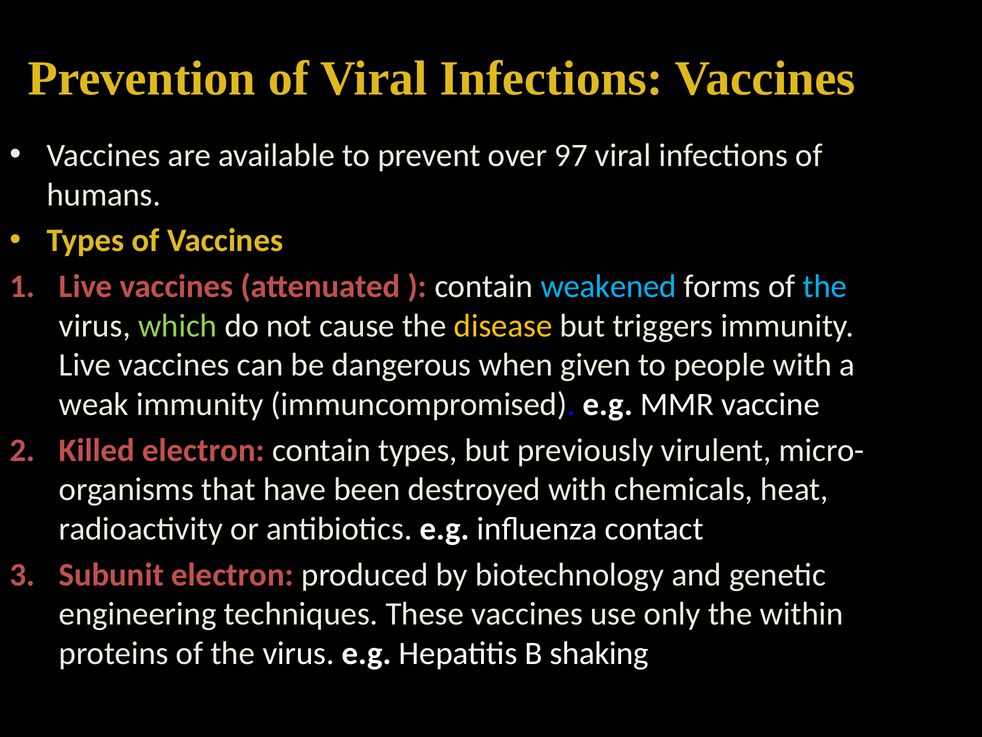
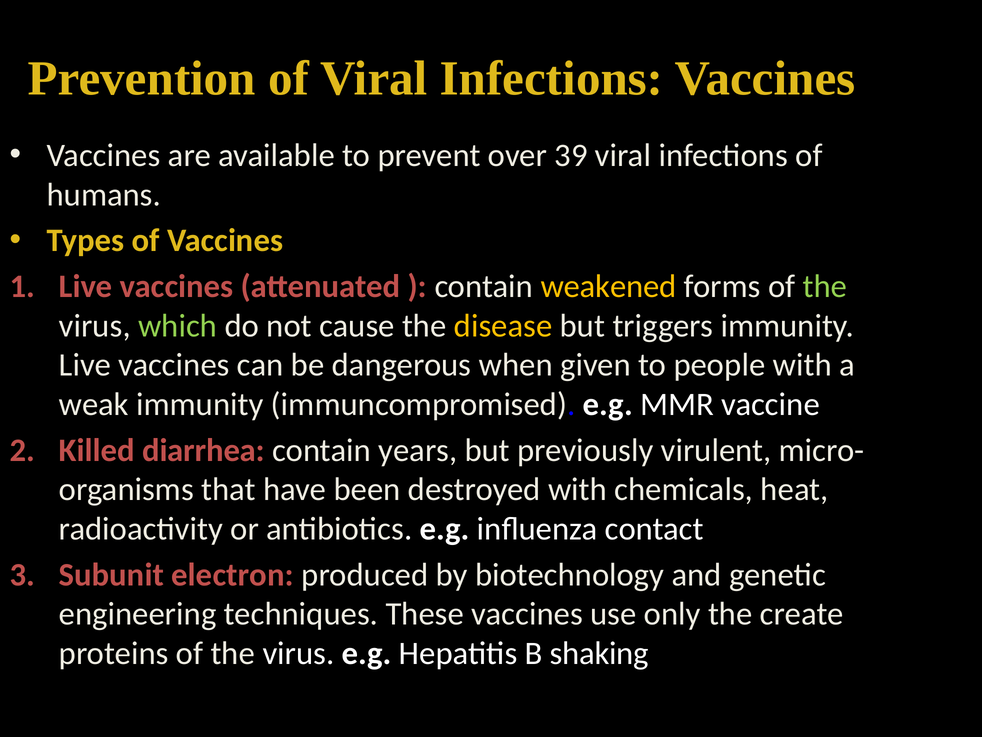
97: 97 -> 39
weakened colour: light blue -> yellow
the at (825, 286) colour: light blue -> light green
Killed electron: electron -> diarrhea
contain types: types -> years
within: within -> create
